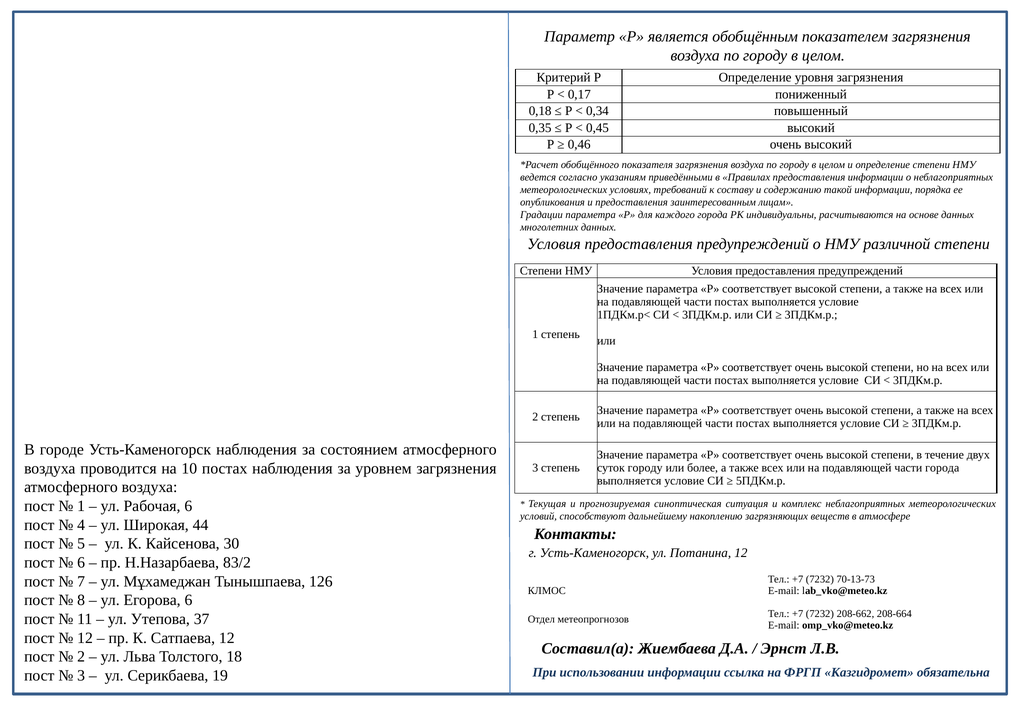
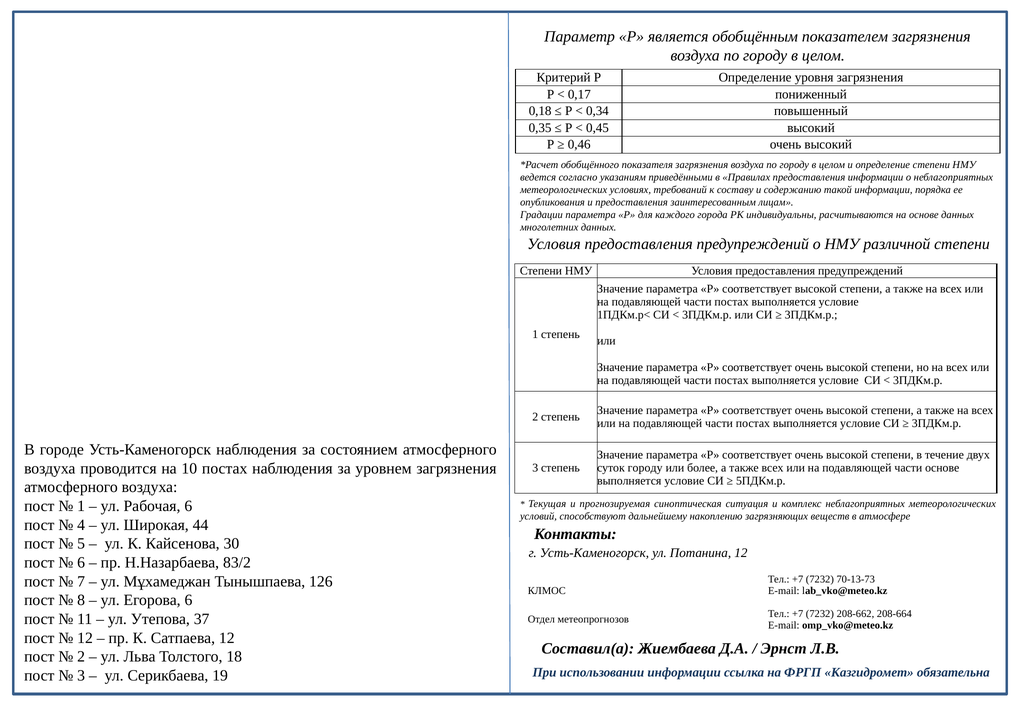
части города: города -> основе
